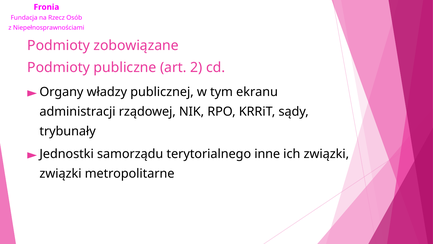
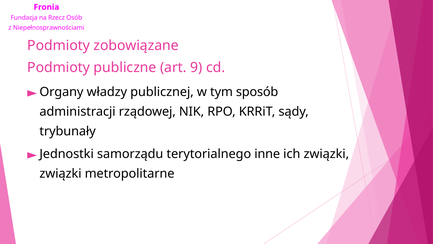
2: 2 -> 9
ekranu: ekranu -> sposób
